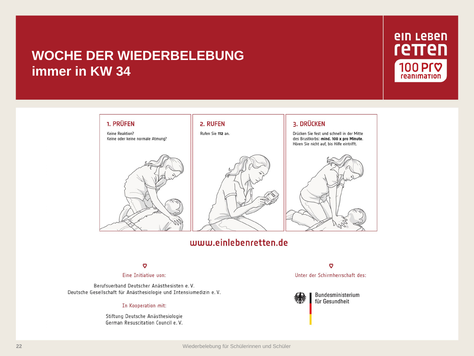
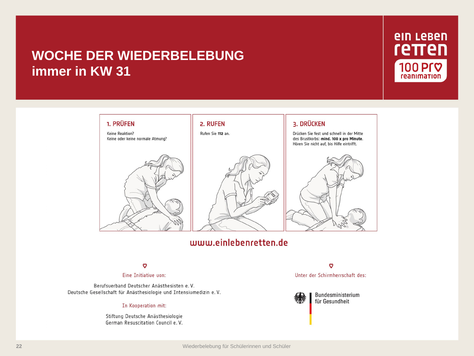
34: 34 -> 31
